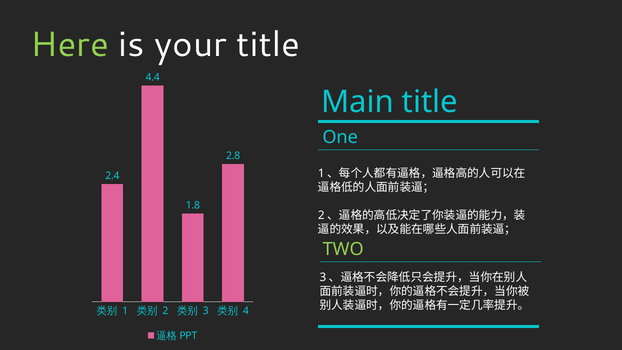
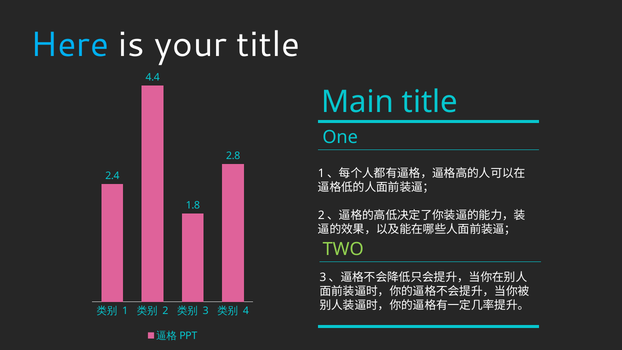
Here colour: light green -> light blue
